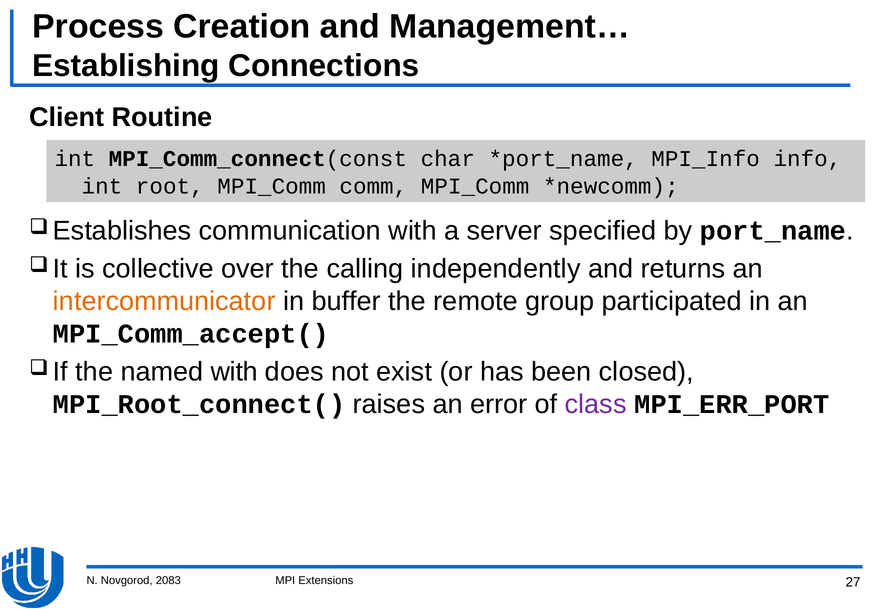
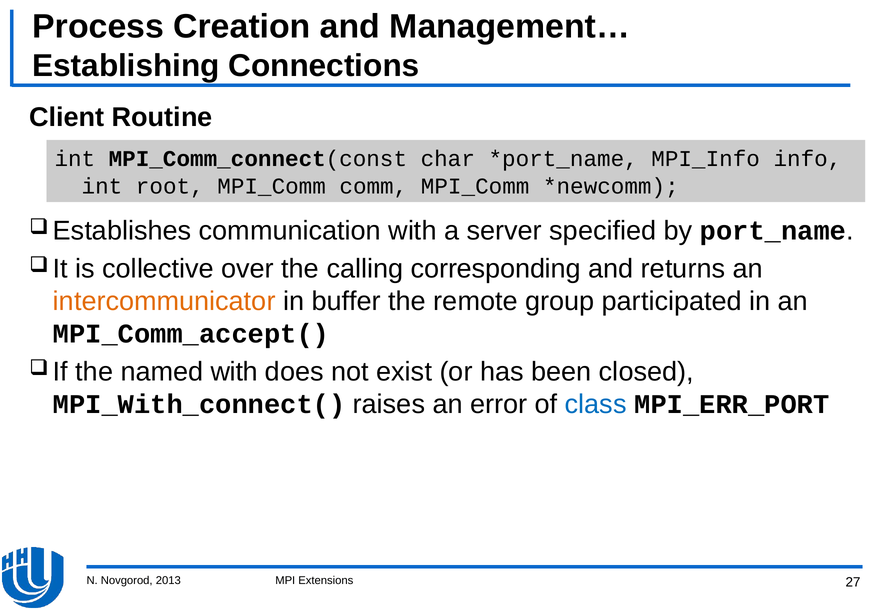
independently: independently -> corresponding
MPI_Root_connect(: MPI_Root_connect( -> MPI_With_connect(
class colour: purple -> blue
2083: 2083 -> 2013
